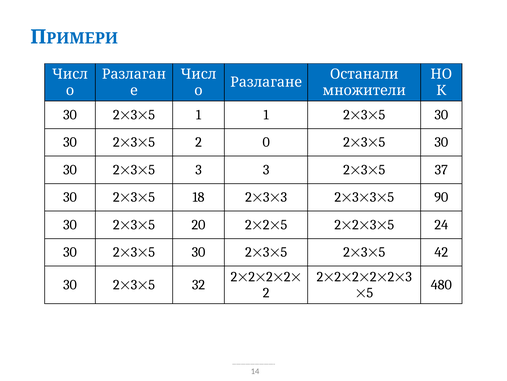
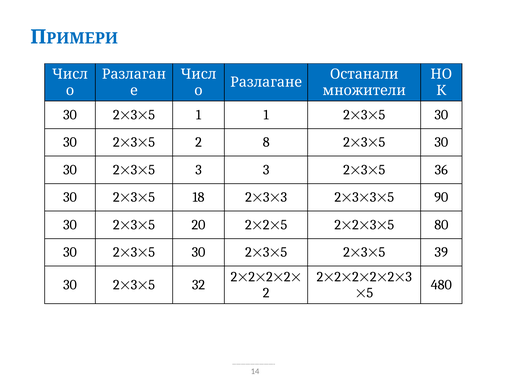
0: 0 -> 8
37: 37 -> 36
24: 24 -> 80
42: 42 -> 39
